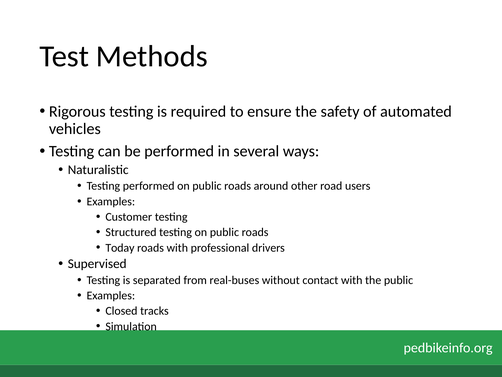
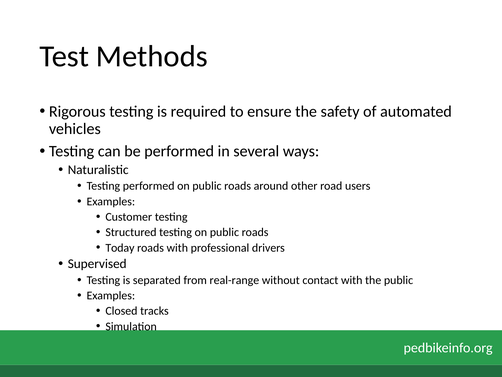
real-buses: real-buses -> real-range
